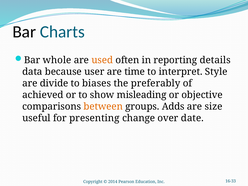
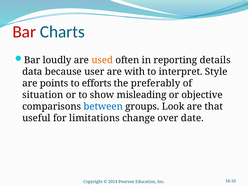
Bar at (24, 32) colour: black -> red
whole: whole -> loudly
time: time -> with
divide: divide -> points
biases: biases -> efforts
achieved: achieved -> situation
between colour: orange -> blue
Adds: Adds -> Look
size: size -> that
presenting: presenting -> limitations
